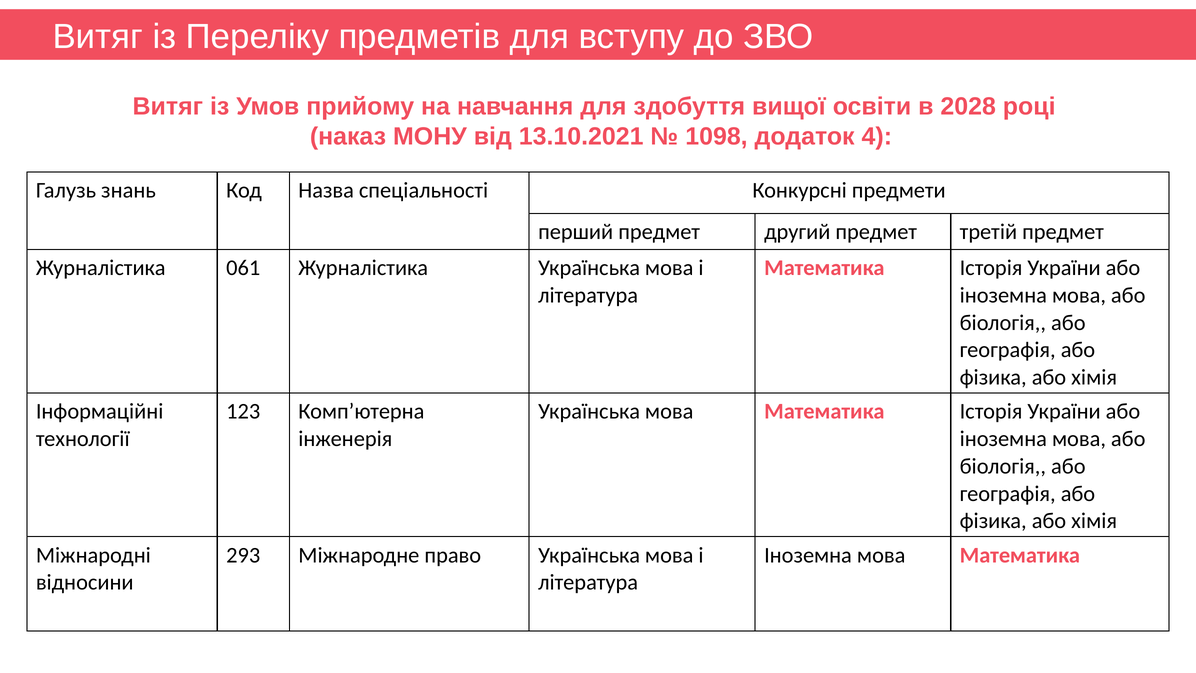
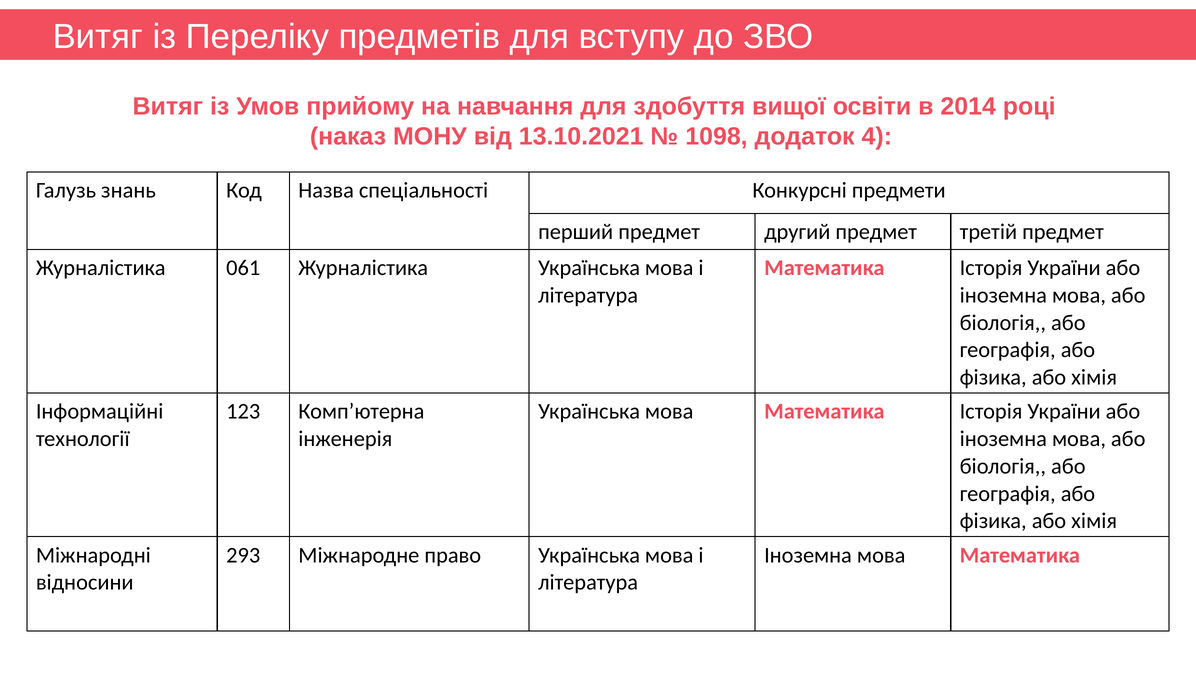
2028: 2028 -> 2014
